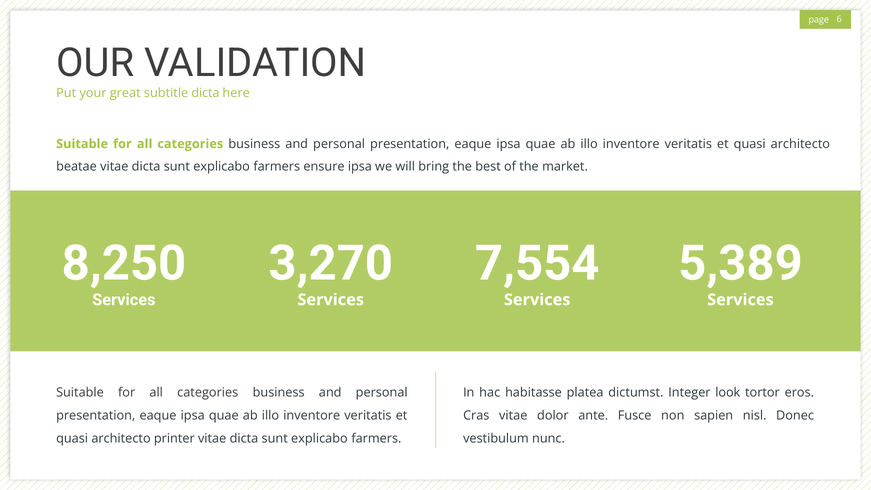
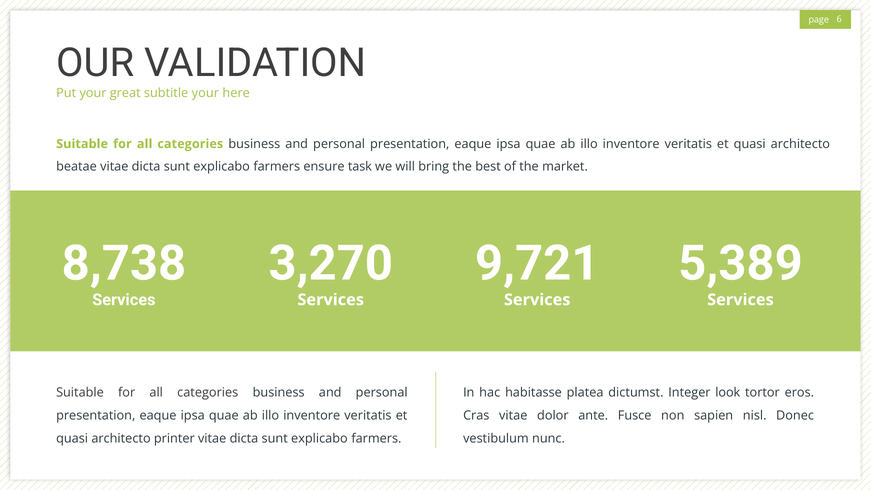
subtitle dicta: dicta -> your
ensure ipsa: ipsa -> task
8,250: 8,250 -> 8,738
7,554: 7,554 -> 9,721
